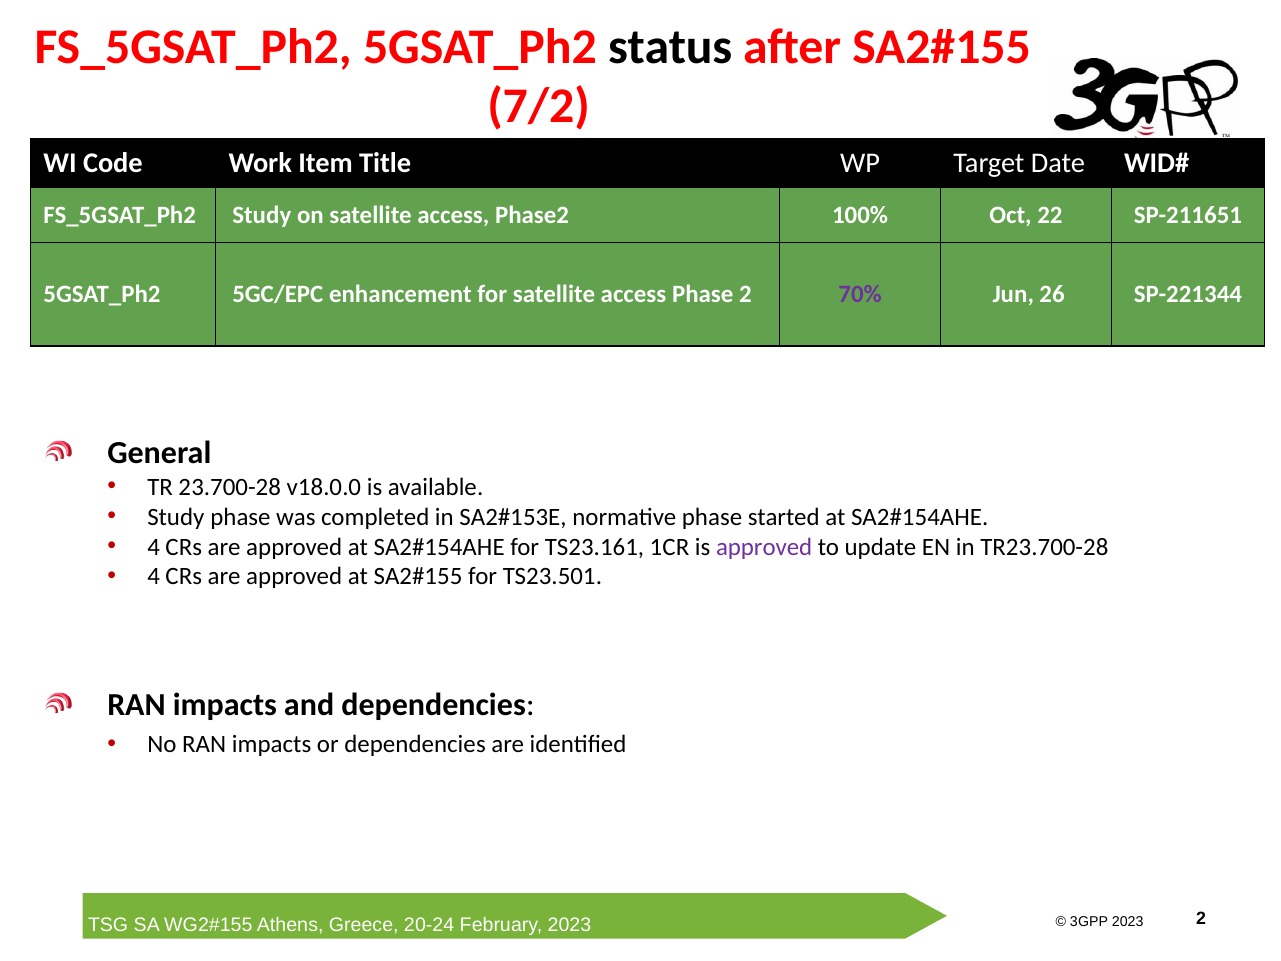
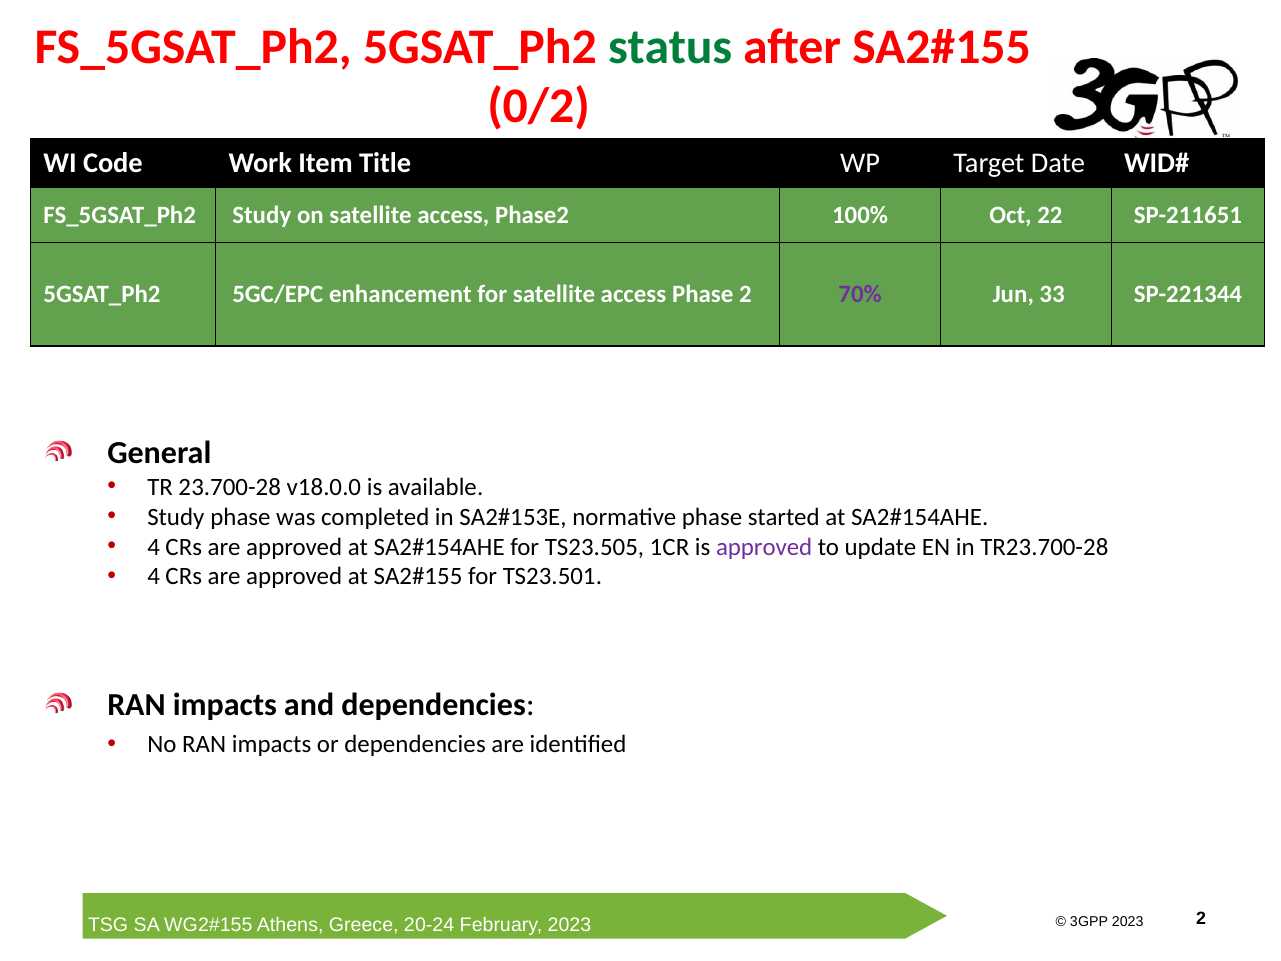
status colour: black -> green
7/2: 7/2 -> 0/2
26: 26 -> 33
TS23.161: TS23.161 -> TS23.505
